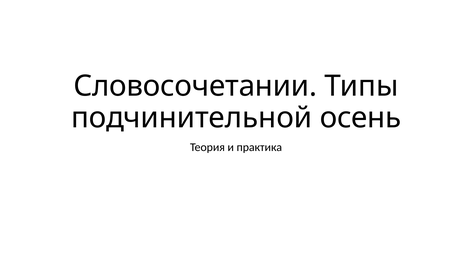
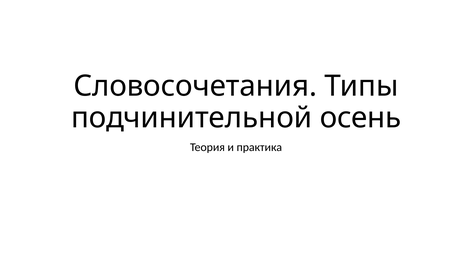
Словосочетании: Словосочетании -> Словосочетания
